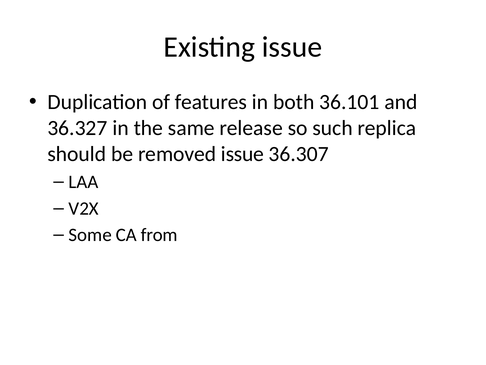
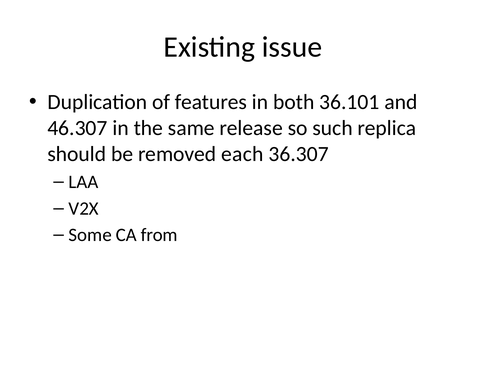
36.327: 36.327 -> 46.307
removed issue: issue -> each
